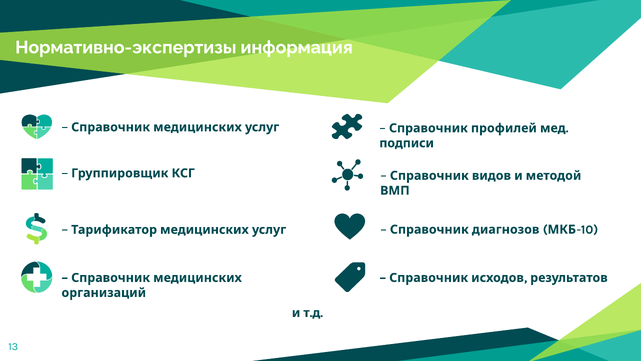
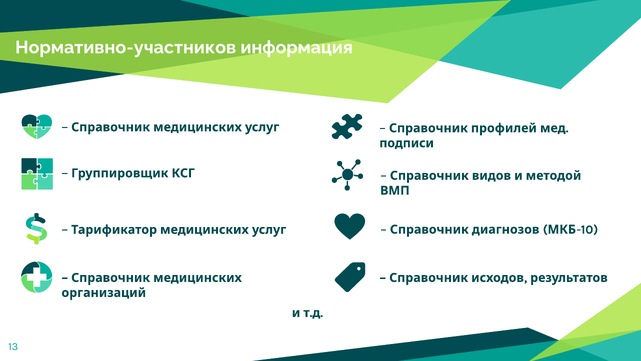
Нормативно-экспертизы: Нормативно-экспертизы -> Нормативно-участников
